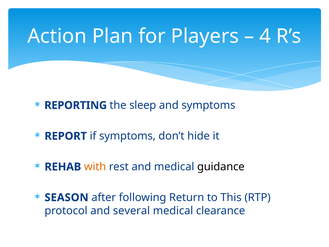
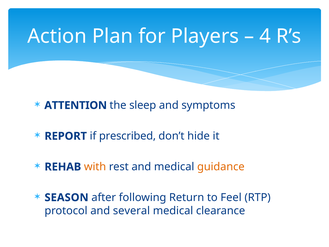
REPORTING: REPORTING -> ATTENTION
if symptoms: symptoms -> prescribed
guidance colour: black -> orange
This: This -> Feel
